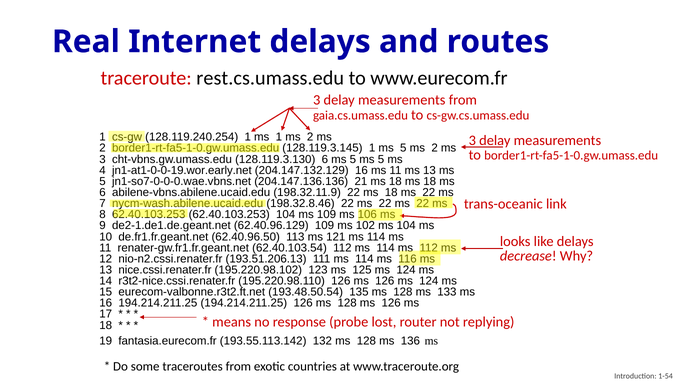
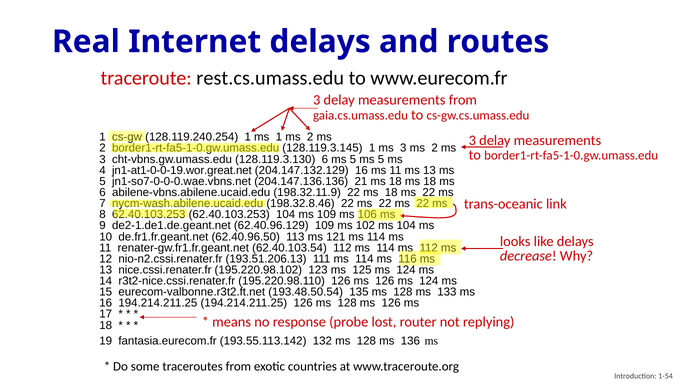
1 ms 5: 5 -> 3
jn1-at1-0-0-19.wor.early.net: jn1-at1-0-0-19.wor.early.net -> jn1-at1-0-0-19.wor.great.net
